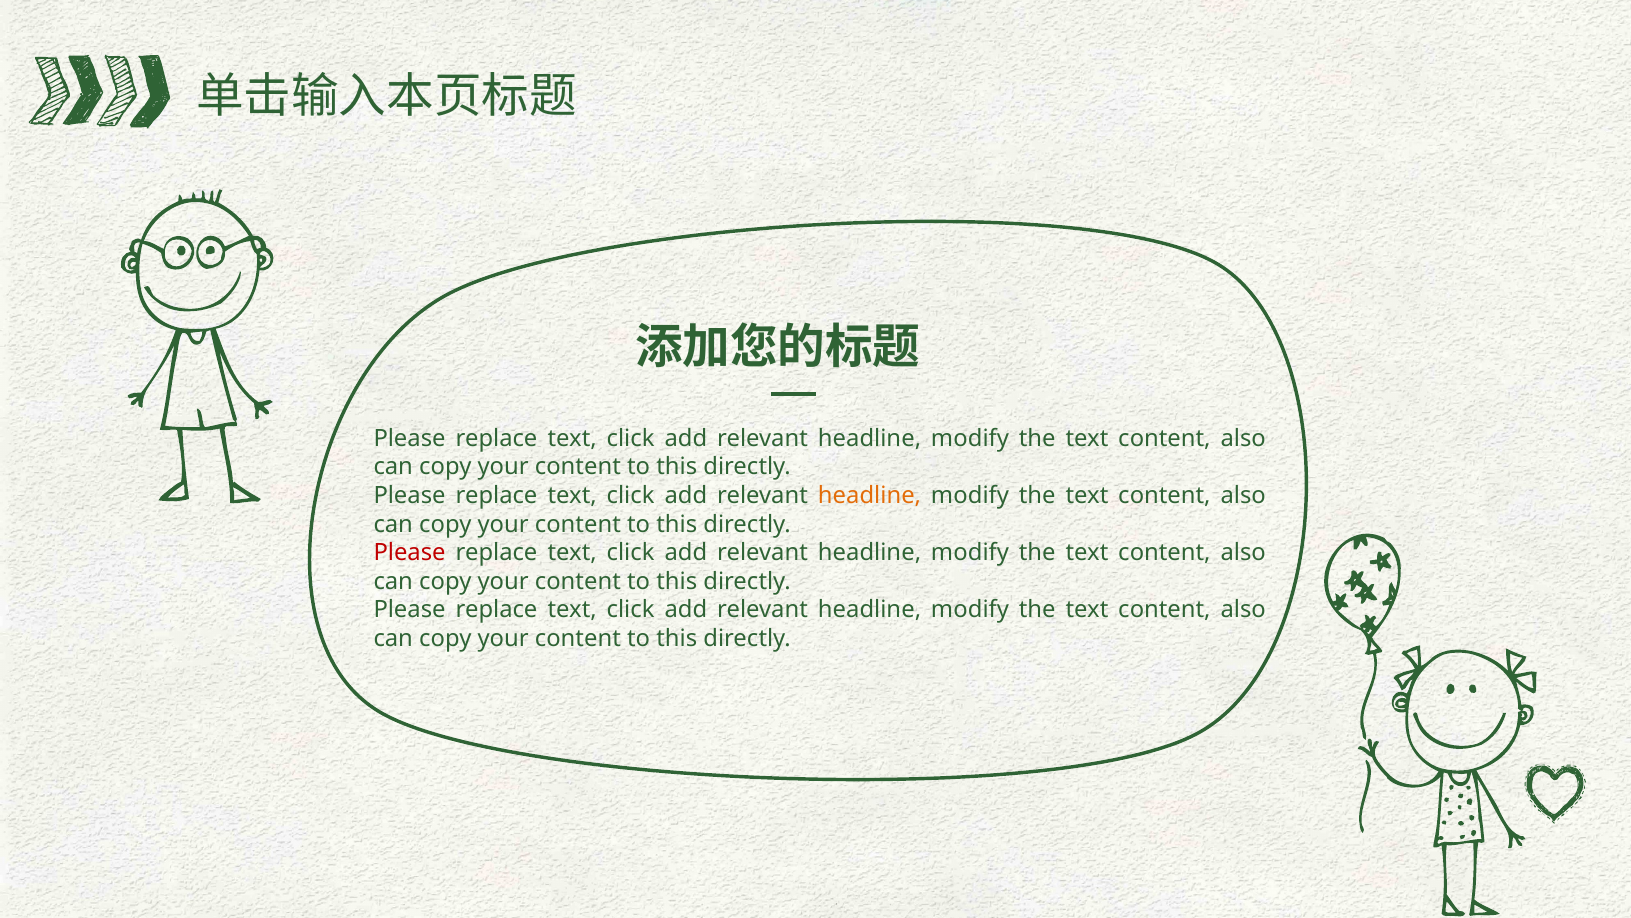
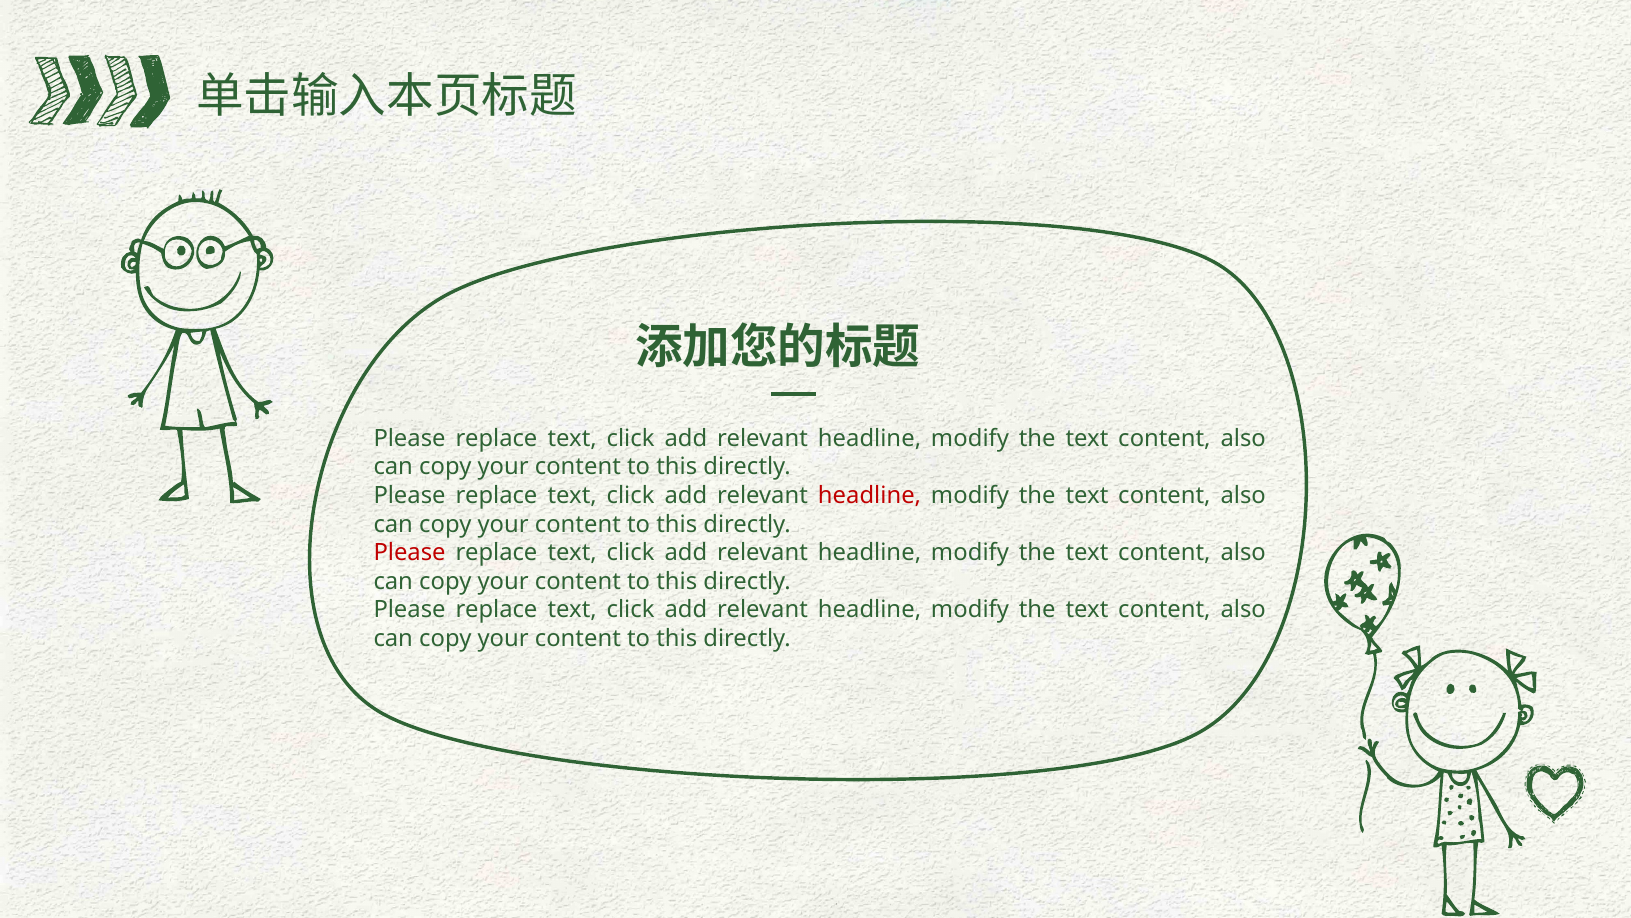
headline at (870, 495) colour: orange -> red
